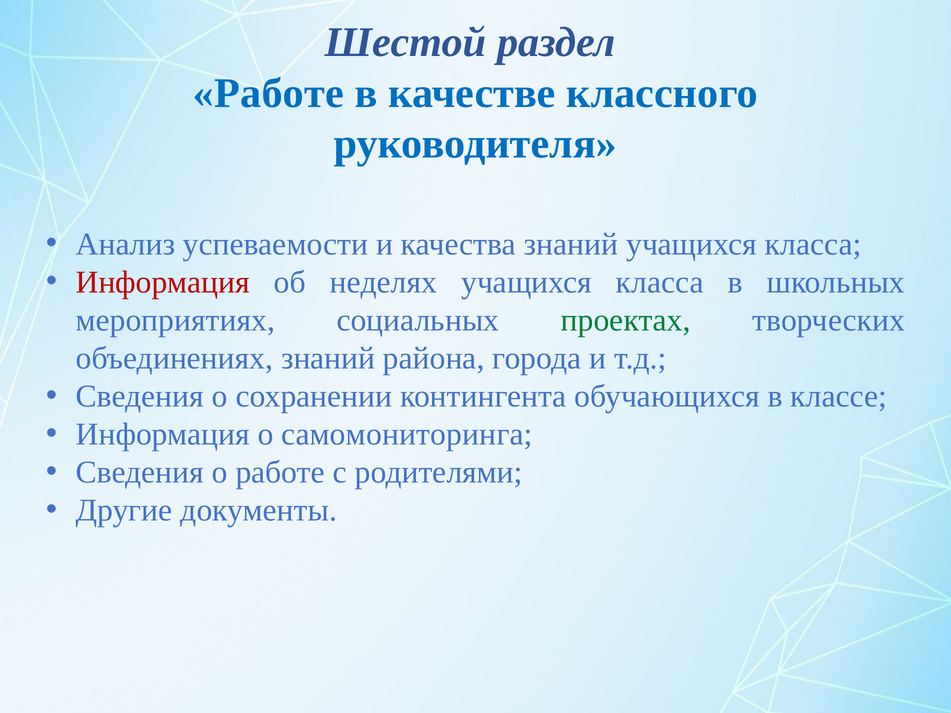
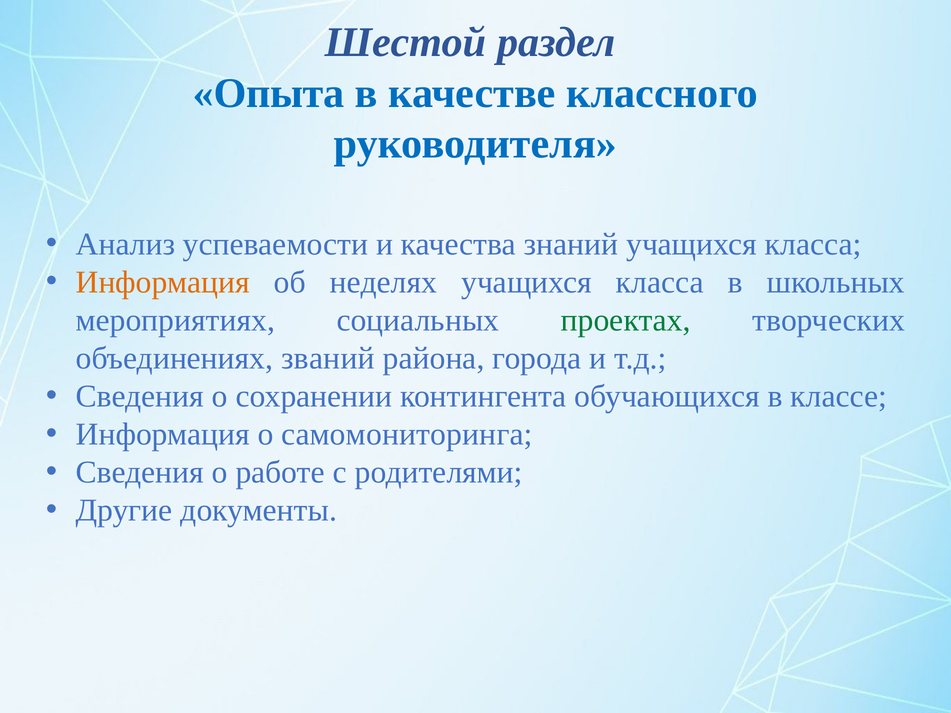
Работе at (268, 93): Работе -> Опыта
Информация at (163, 282) colour: red -> orange
объединениях знаний: знаний -> званий
